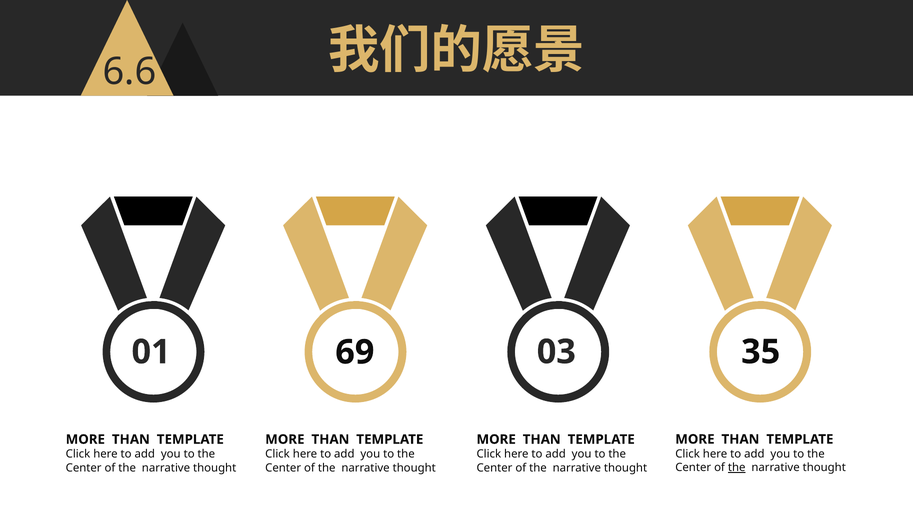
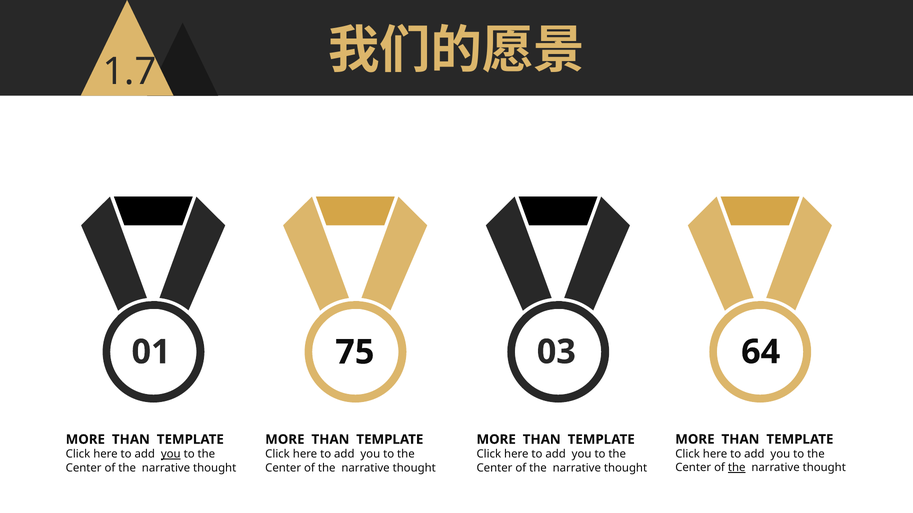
6.6: 6.6 -> 1.7
69: 69 -> 75
35: 35 -> 64
you at (171, 455) underline: none -> present
